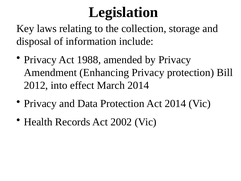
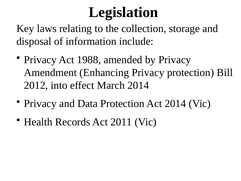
2002: 2002 -> 2011
